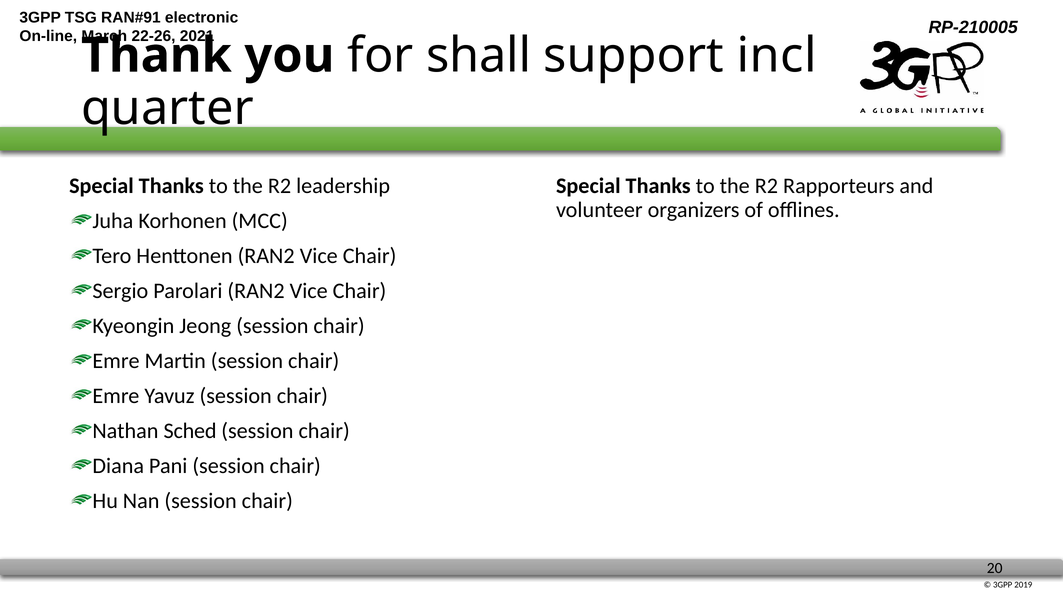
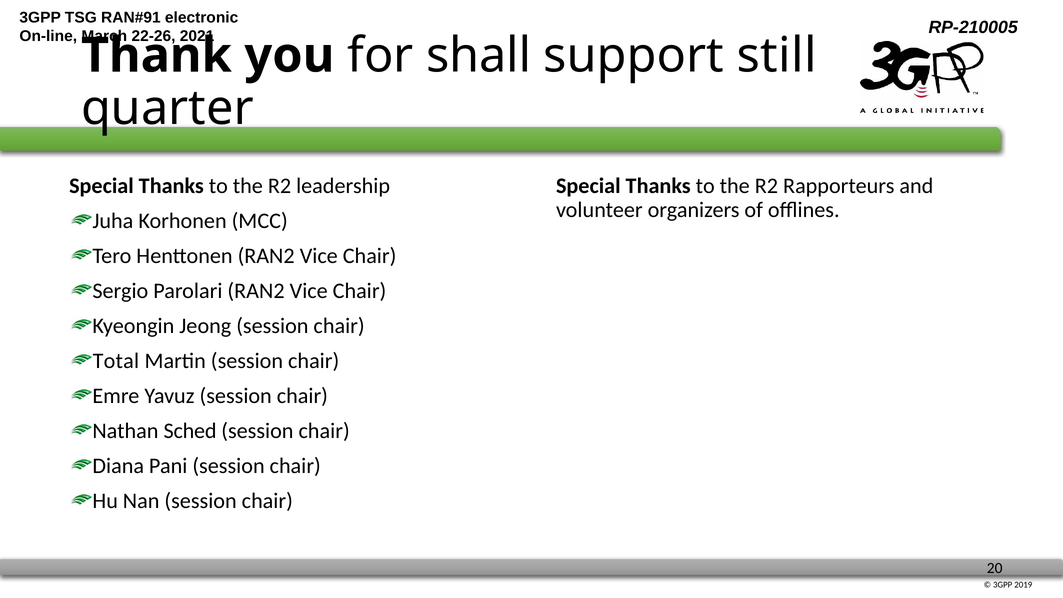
incl: incl -> still
Emre at (116, 361): Emre -> Total
